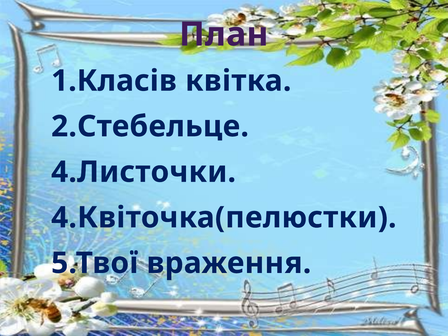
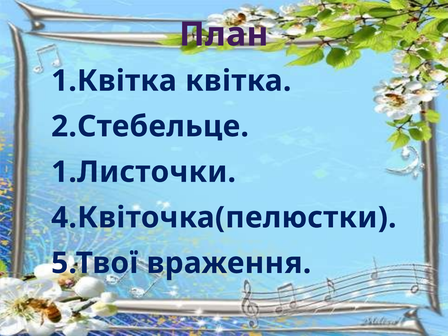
1.Класів: 1.Класів -> 1.Квітка
4.Листочки: 4.Листочки -> 1.Листочки
